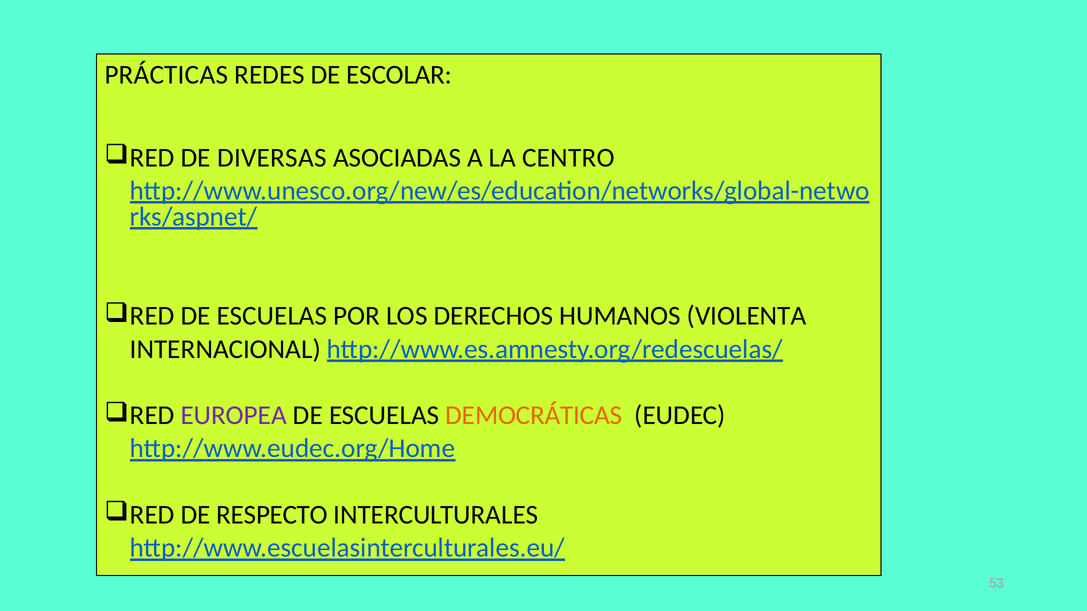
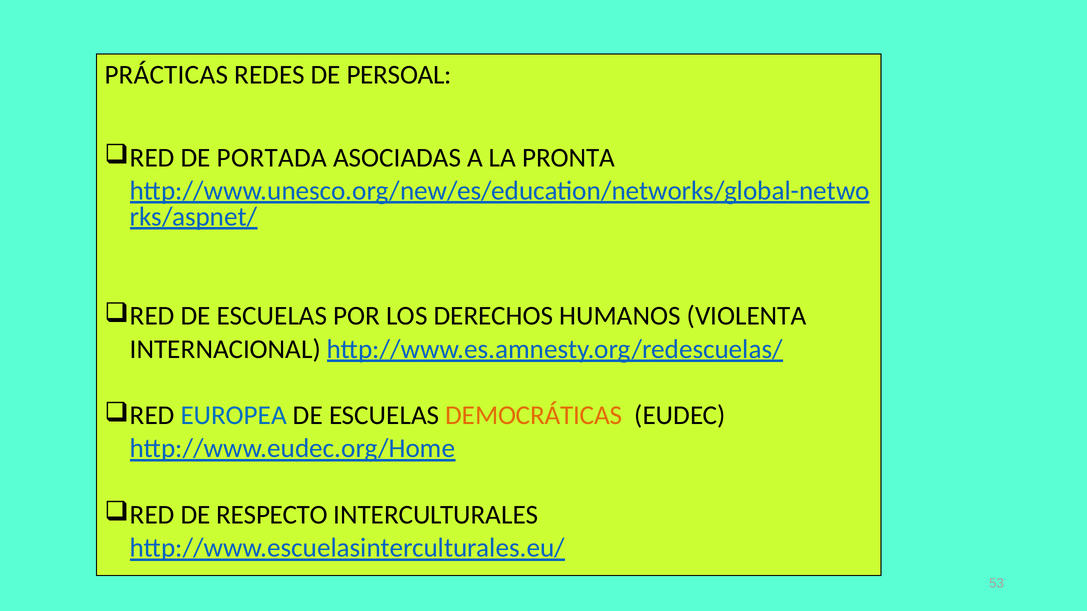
ESCOLAR: ESCOLAR -> PERSOAL
DIVERSAS: DIVERSAS -> PORTADA
CENTRO: CENTRO -> PRONTA
EUROPEA colour: purple -> blue
